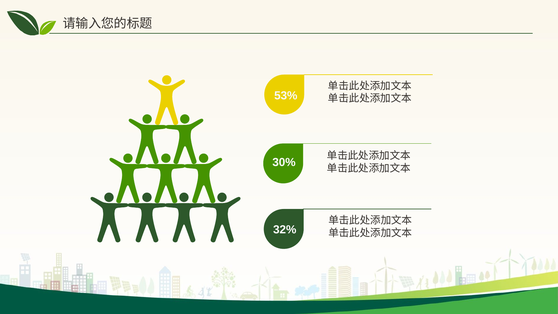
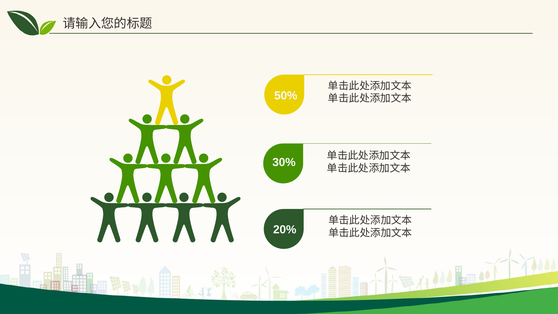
53%: 53% -> 50%
32%: 32% -> 20%
